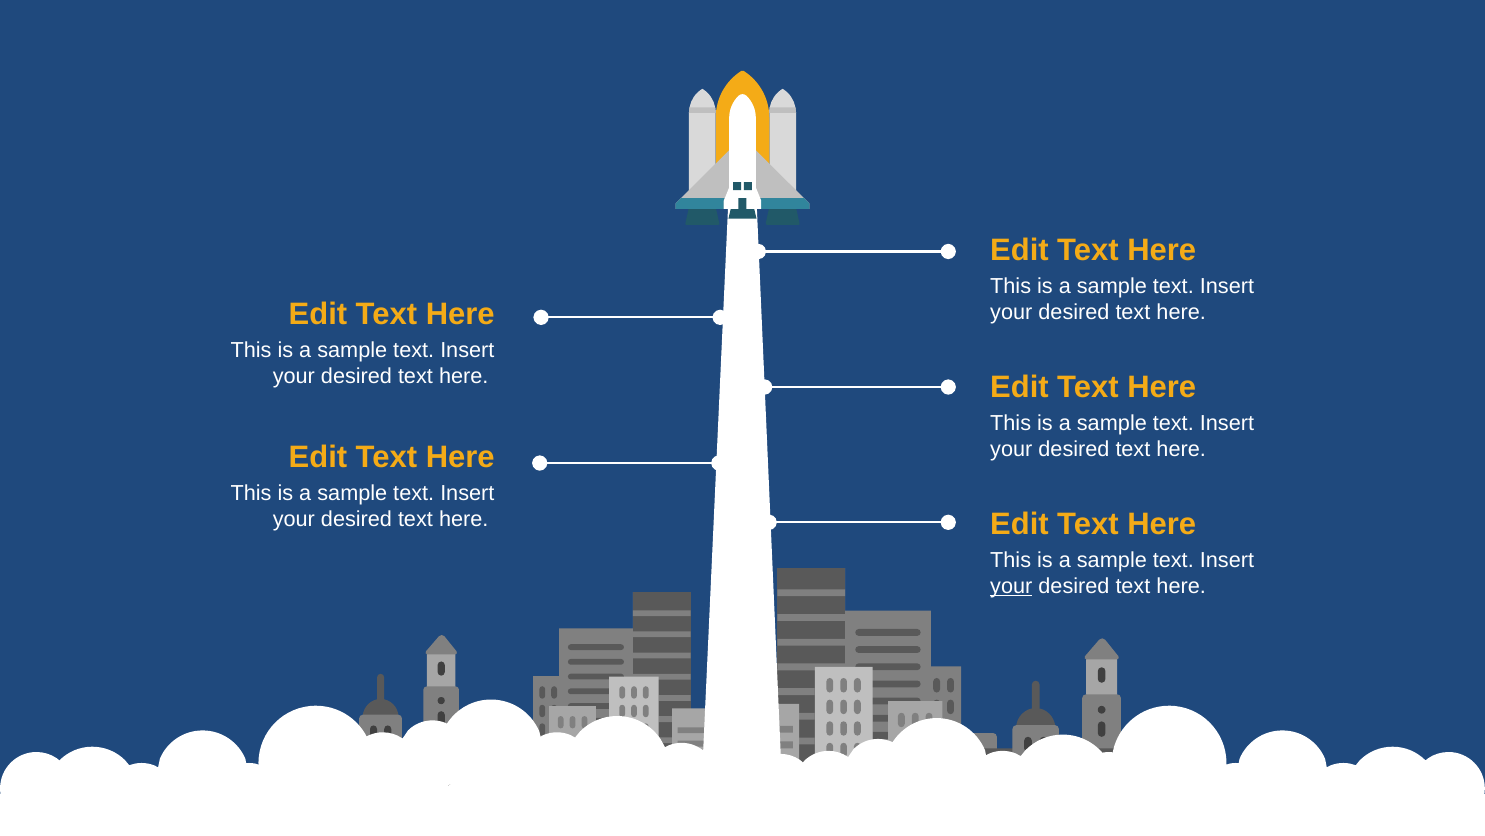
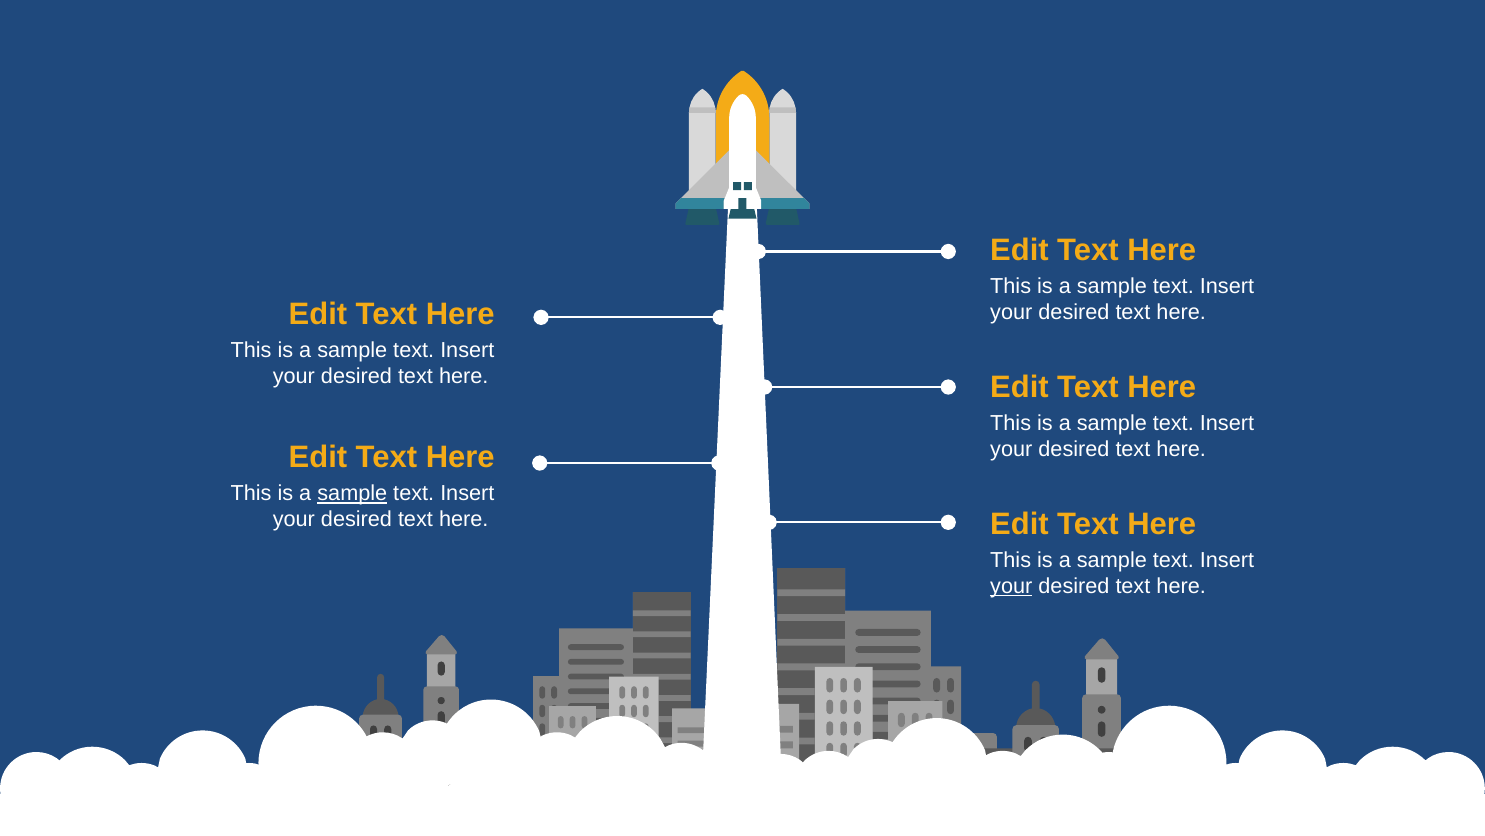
sample at (352, 493) underline: none -> present
